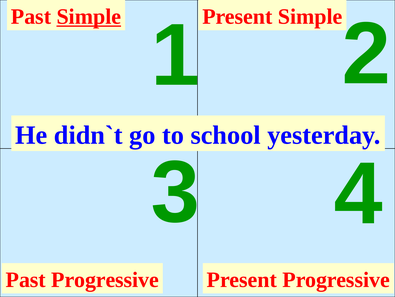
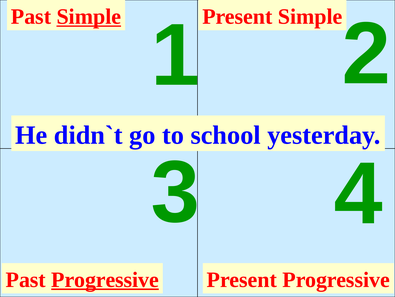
Progressive at (105, 279) underline: none -> present
